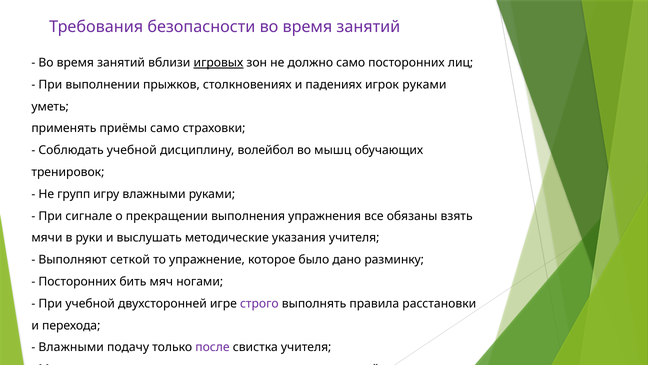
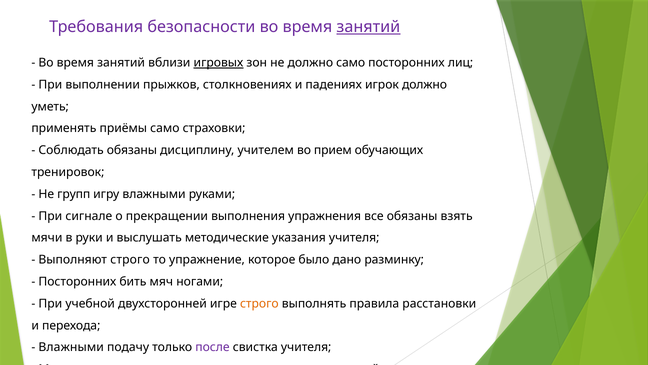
занятий at (368, 27) underline: none -> present
игрок руками: руками -> должно
Соблюдать учебной: учебной -> обязаны
волейбол: волейбол -> учителем
мышц: мышц -> прием
Выполняют сеткой: сеткой -> строго
строго at (259, 303) colour: purple -> orange
